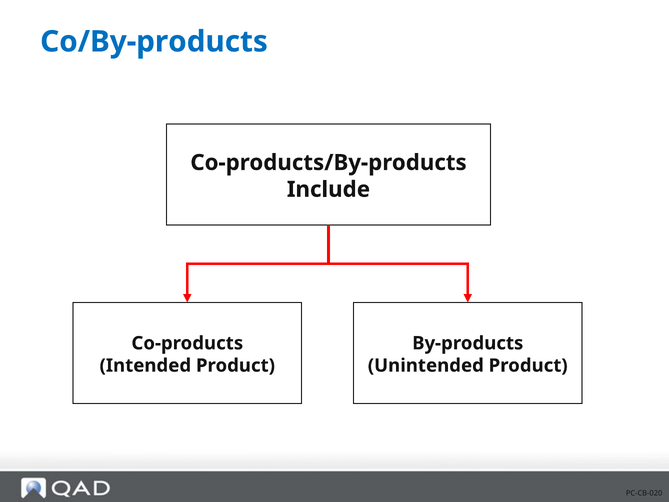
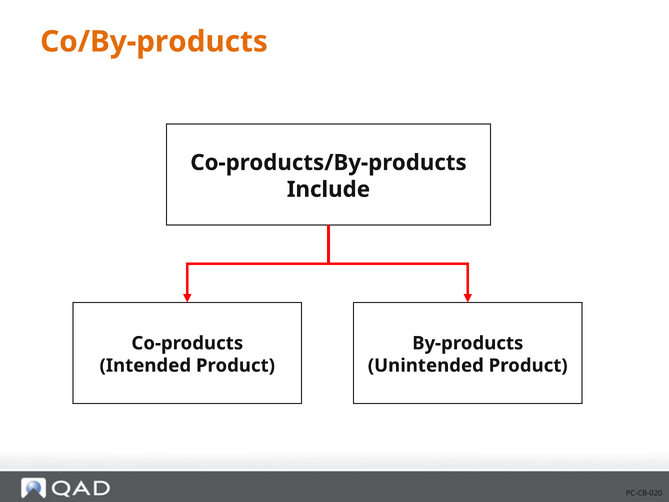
Co/By-products colour: blue -> orange
